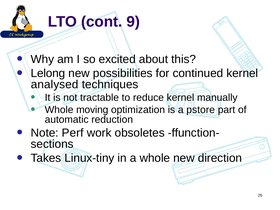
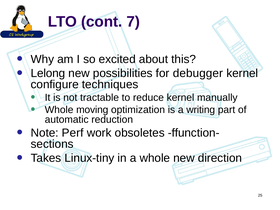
9: 9 -> 7
continued: continued -> debugger
analysed: analysed -> configure
pstore: pstore -> writing
